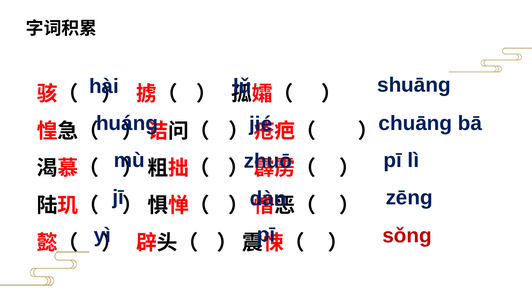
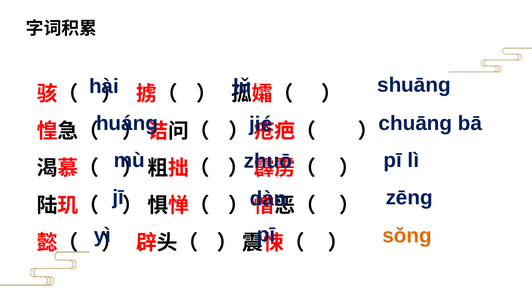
sǒnɡ colour: red -> orange
